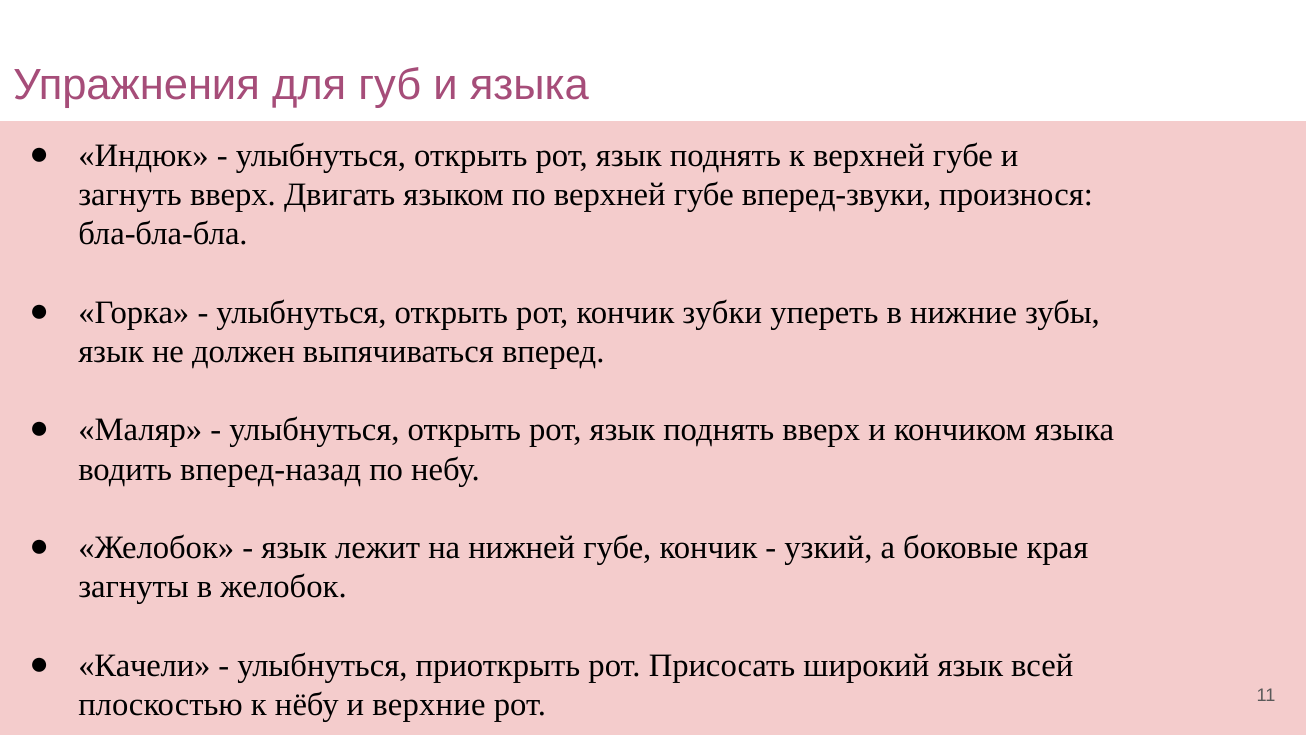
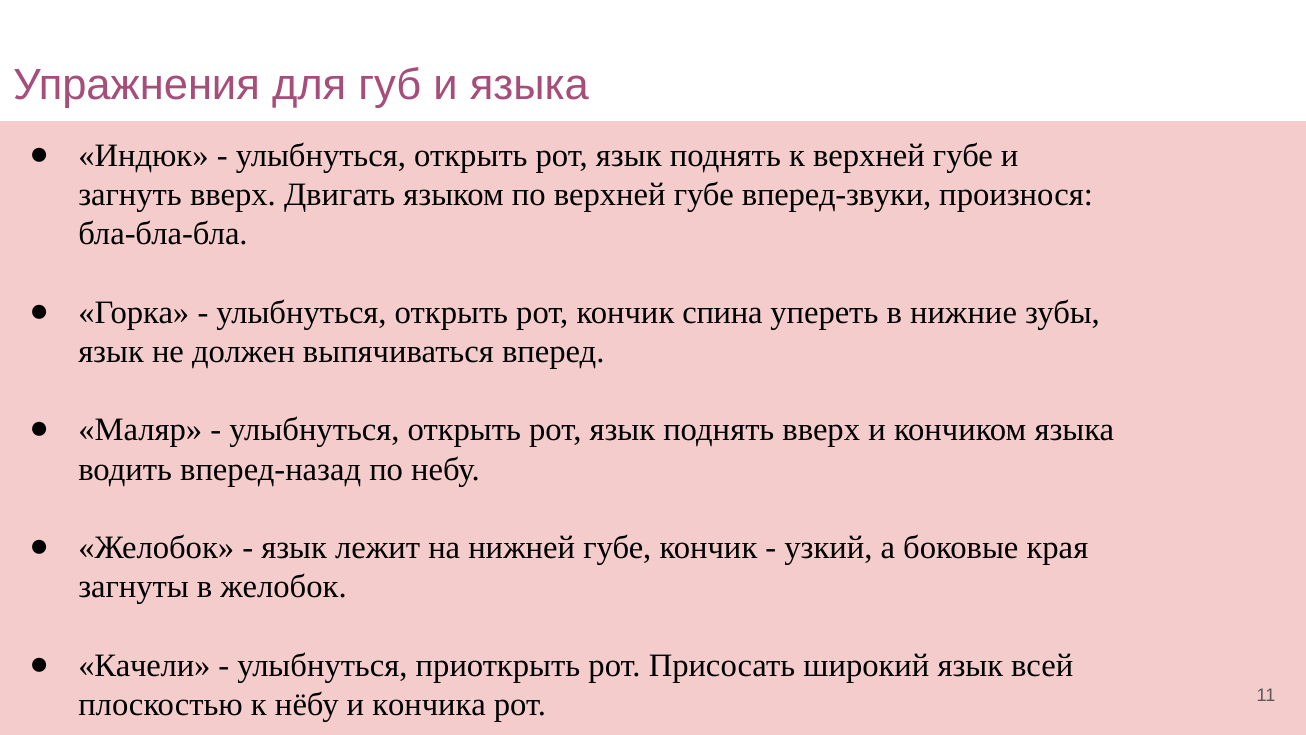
зубки: зубки -> спина
верхние: верхние -> кончика
